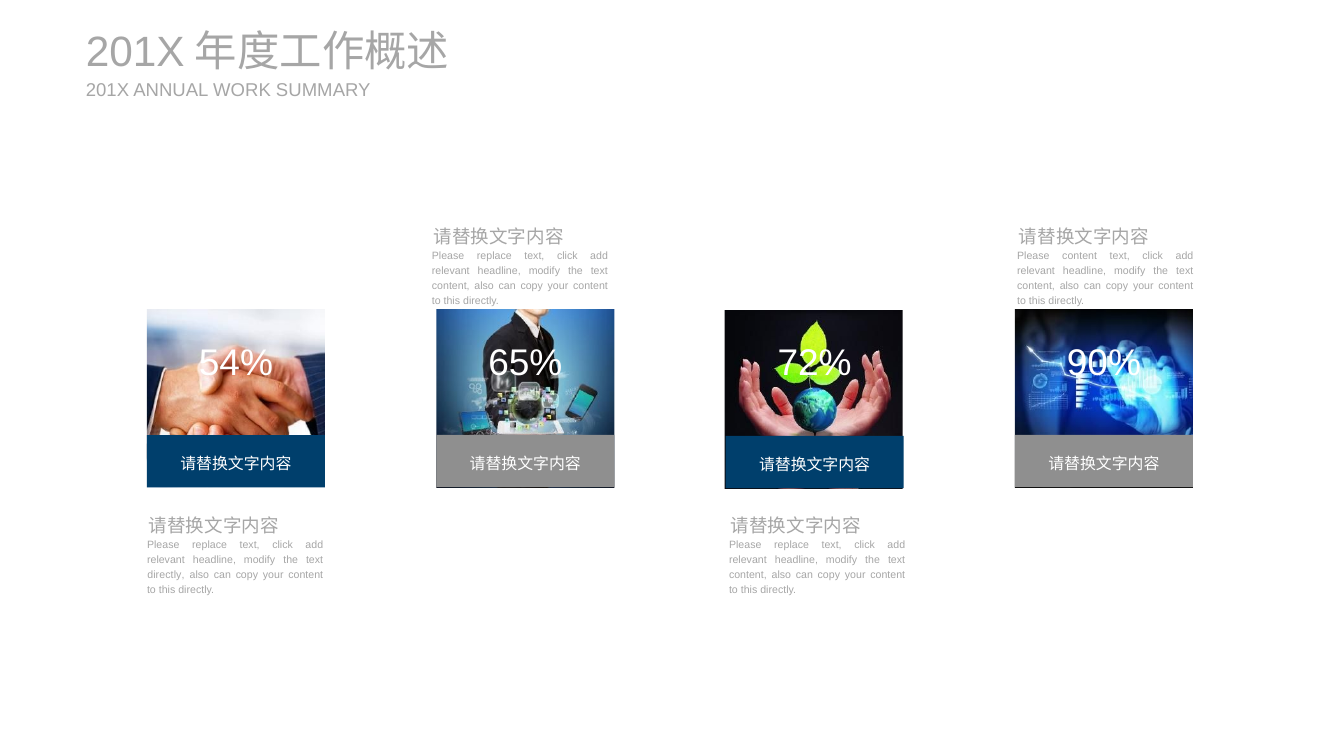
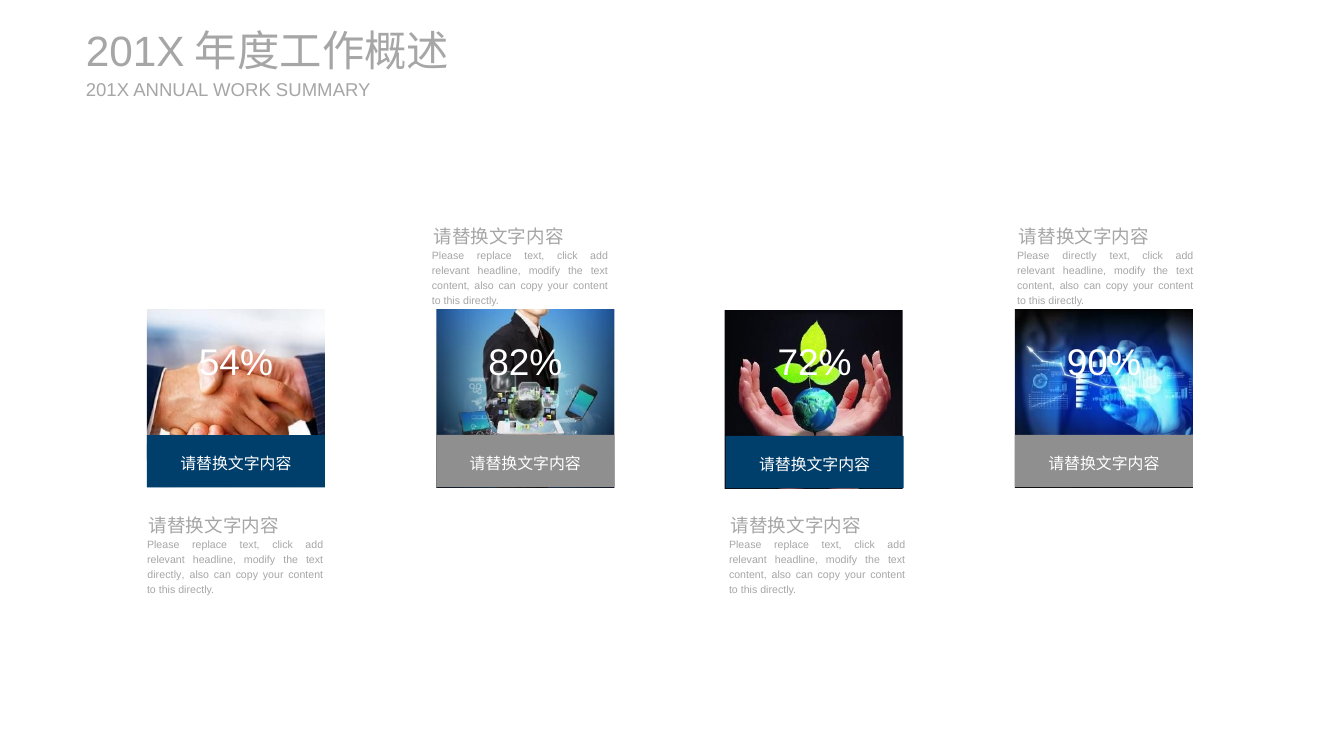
Please content: content -> directly
65%: 65% -> 82%
